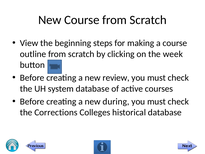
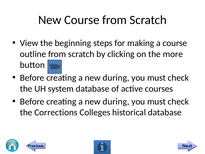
week: week -> more
review at (116, 78): review -> during
